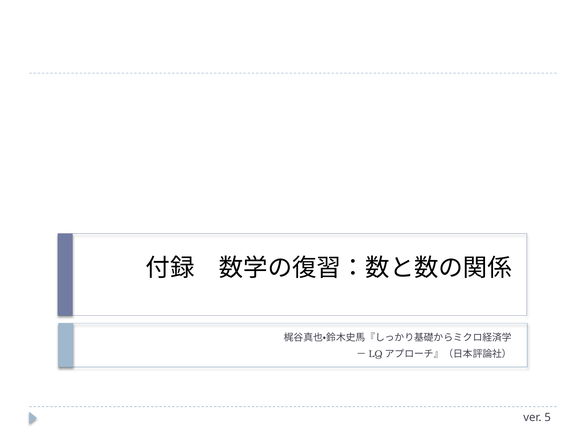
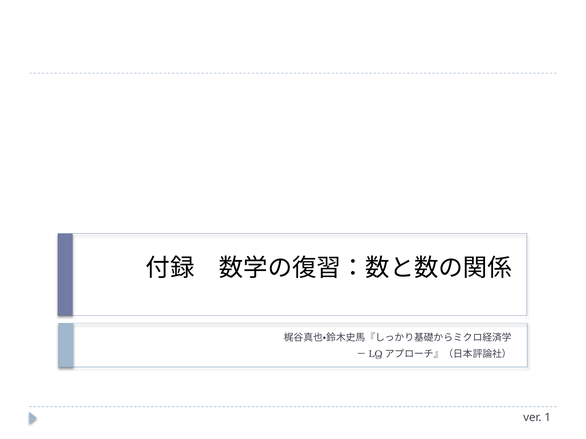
5: 5 -> 1
